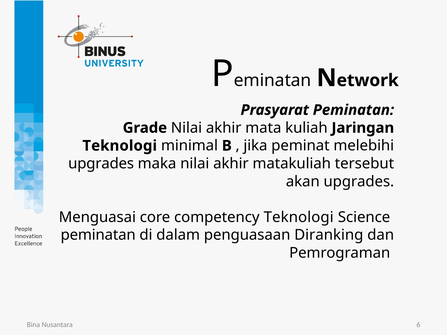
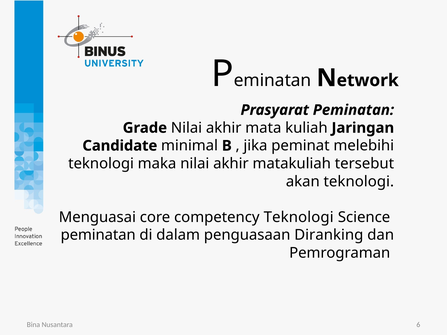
Teknologi at (120, 146): Teknologi -> Candidate
upgrades at (101, 164): upgrades -> teknologi
akan upgrades: upgrades -> teknologi
